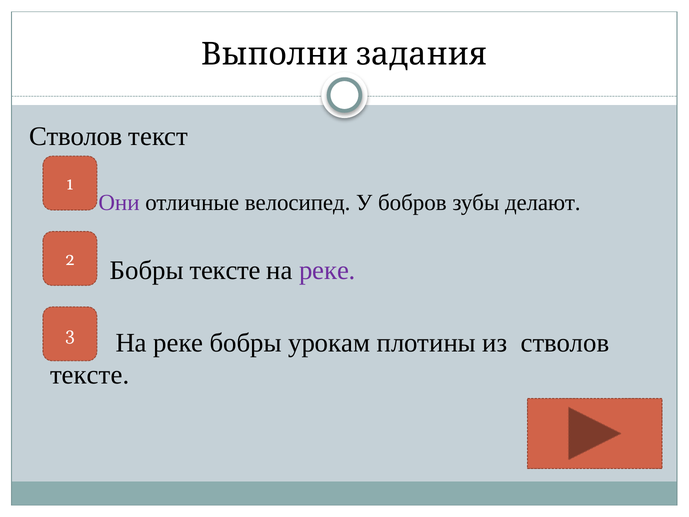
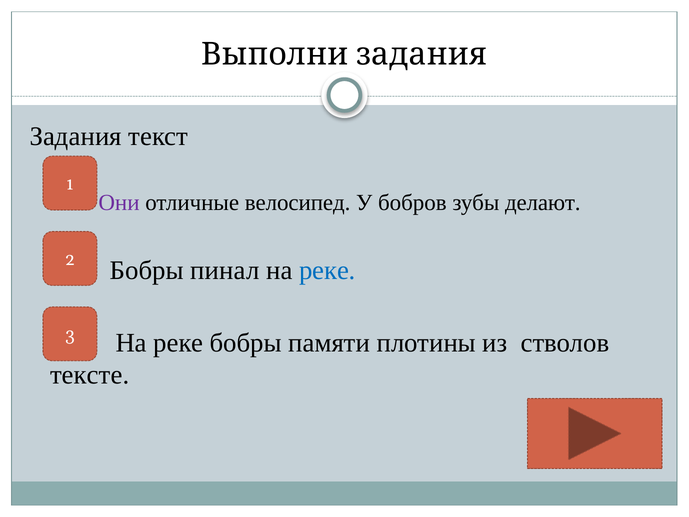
Стволов at (76, 136): Стволов -> Задания
Бобры тексте: тексте -> пинал
реке at (327, 270) colour: purple -> blue
урокам: урокам -> памяти
